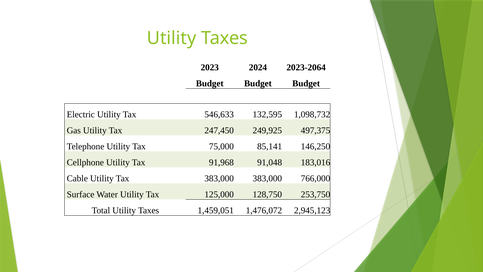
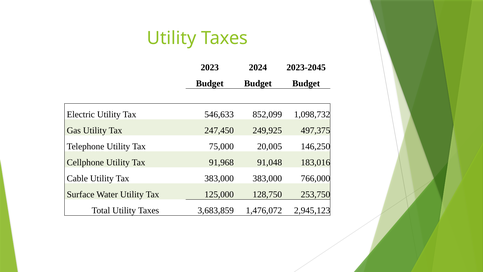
2023-2064: 2023-2064 -> 2023-2045
132,595: 132,595 -> 852,099
85,141: 85,141 -> 20,005
1,459,051: 1,459,051 -> 3,683,859
